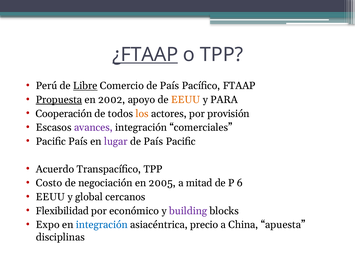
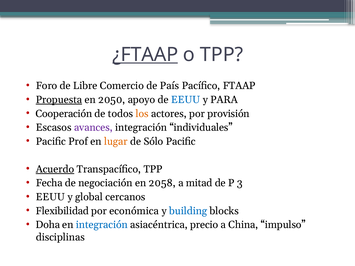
Perú: Perú -> Foro
Libre underline: present -> none
2002: 2002 -> 2050
EEUU at (186, 100) colour: orange -> blue
comerciales: comerciales -> individuales
Pacific País: País -> Prof
lugar colour: purple -> orange
País at (153, 142): País -> Sólo
Acuerdo underline: none -> present
Costo: Costo -> Fecha
2005: 2005 -> 2058
6: 6 -> 3
económico: económico -> económica
building colour: purple -> blue
Expo: Expo -> Doha
apuesta: apuesta -> impulso
